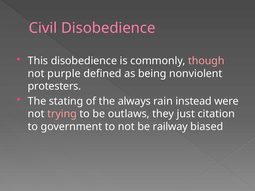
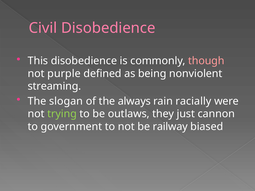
protesters: protesters -> streaming
stating: stating -> slogan
instead: instead -> racially
trying colour: pink -> light green
citation: citation -> cannon
